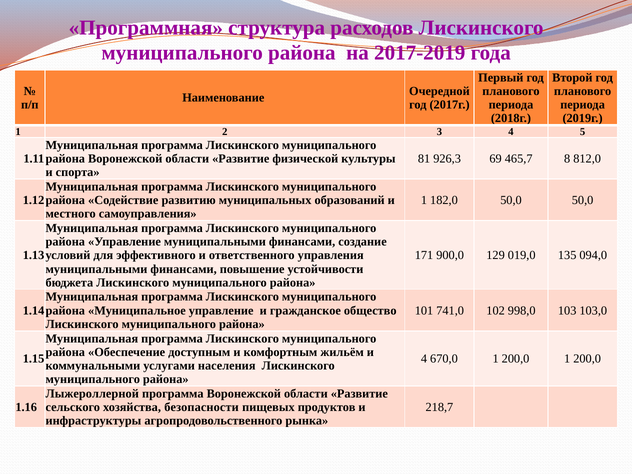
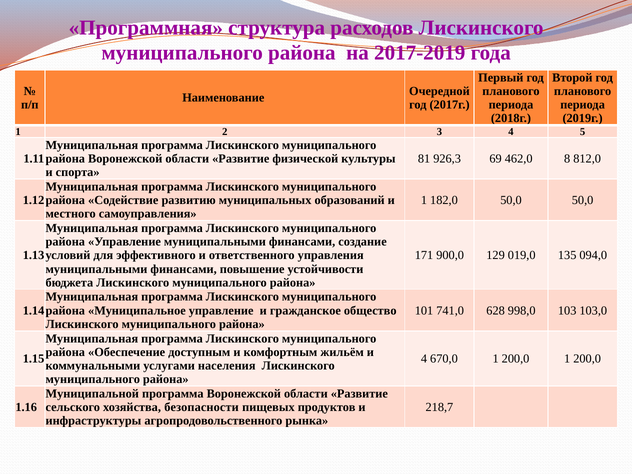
465,7: 465,7 -> 462,0
102: 102 -> 628
Лыжероллерной: Лыжероллерной -> Муниципальной
